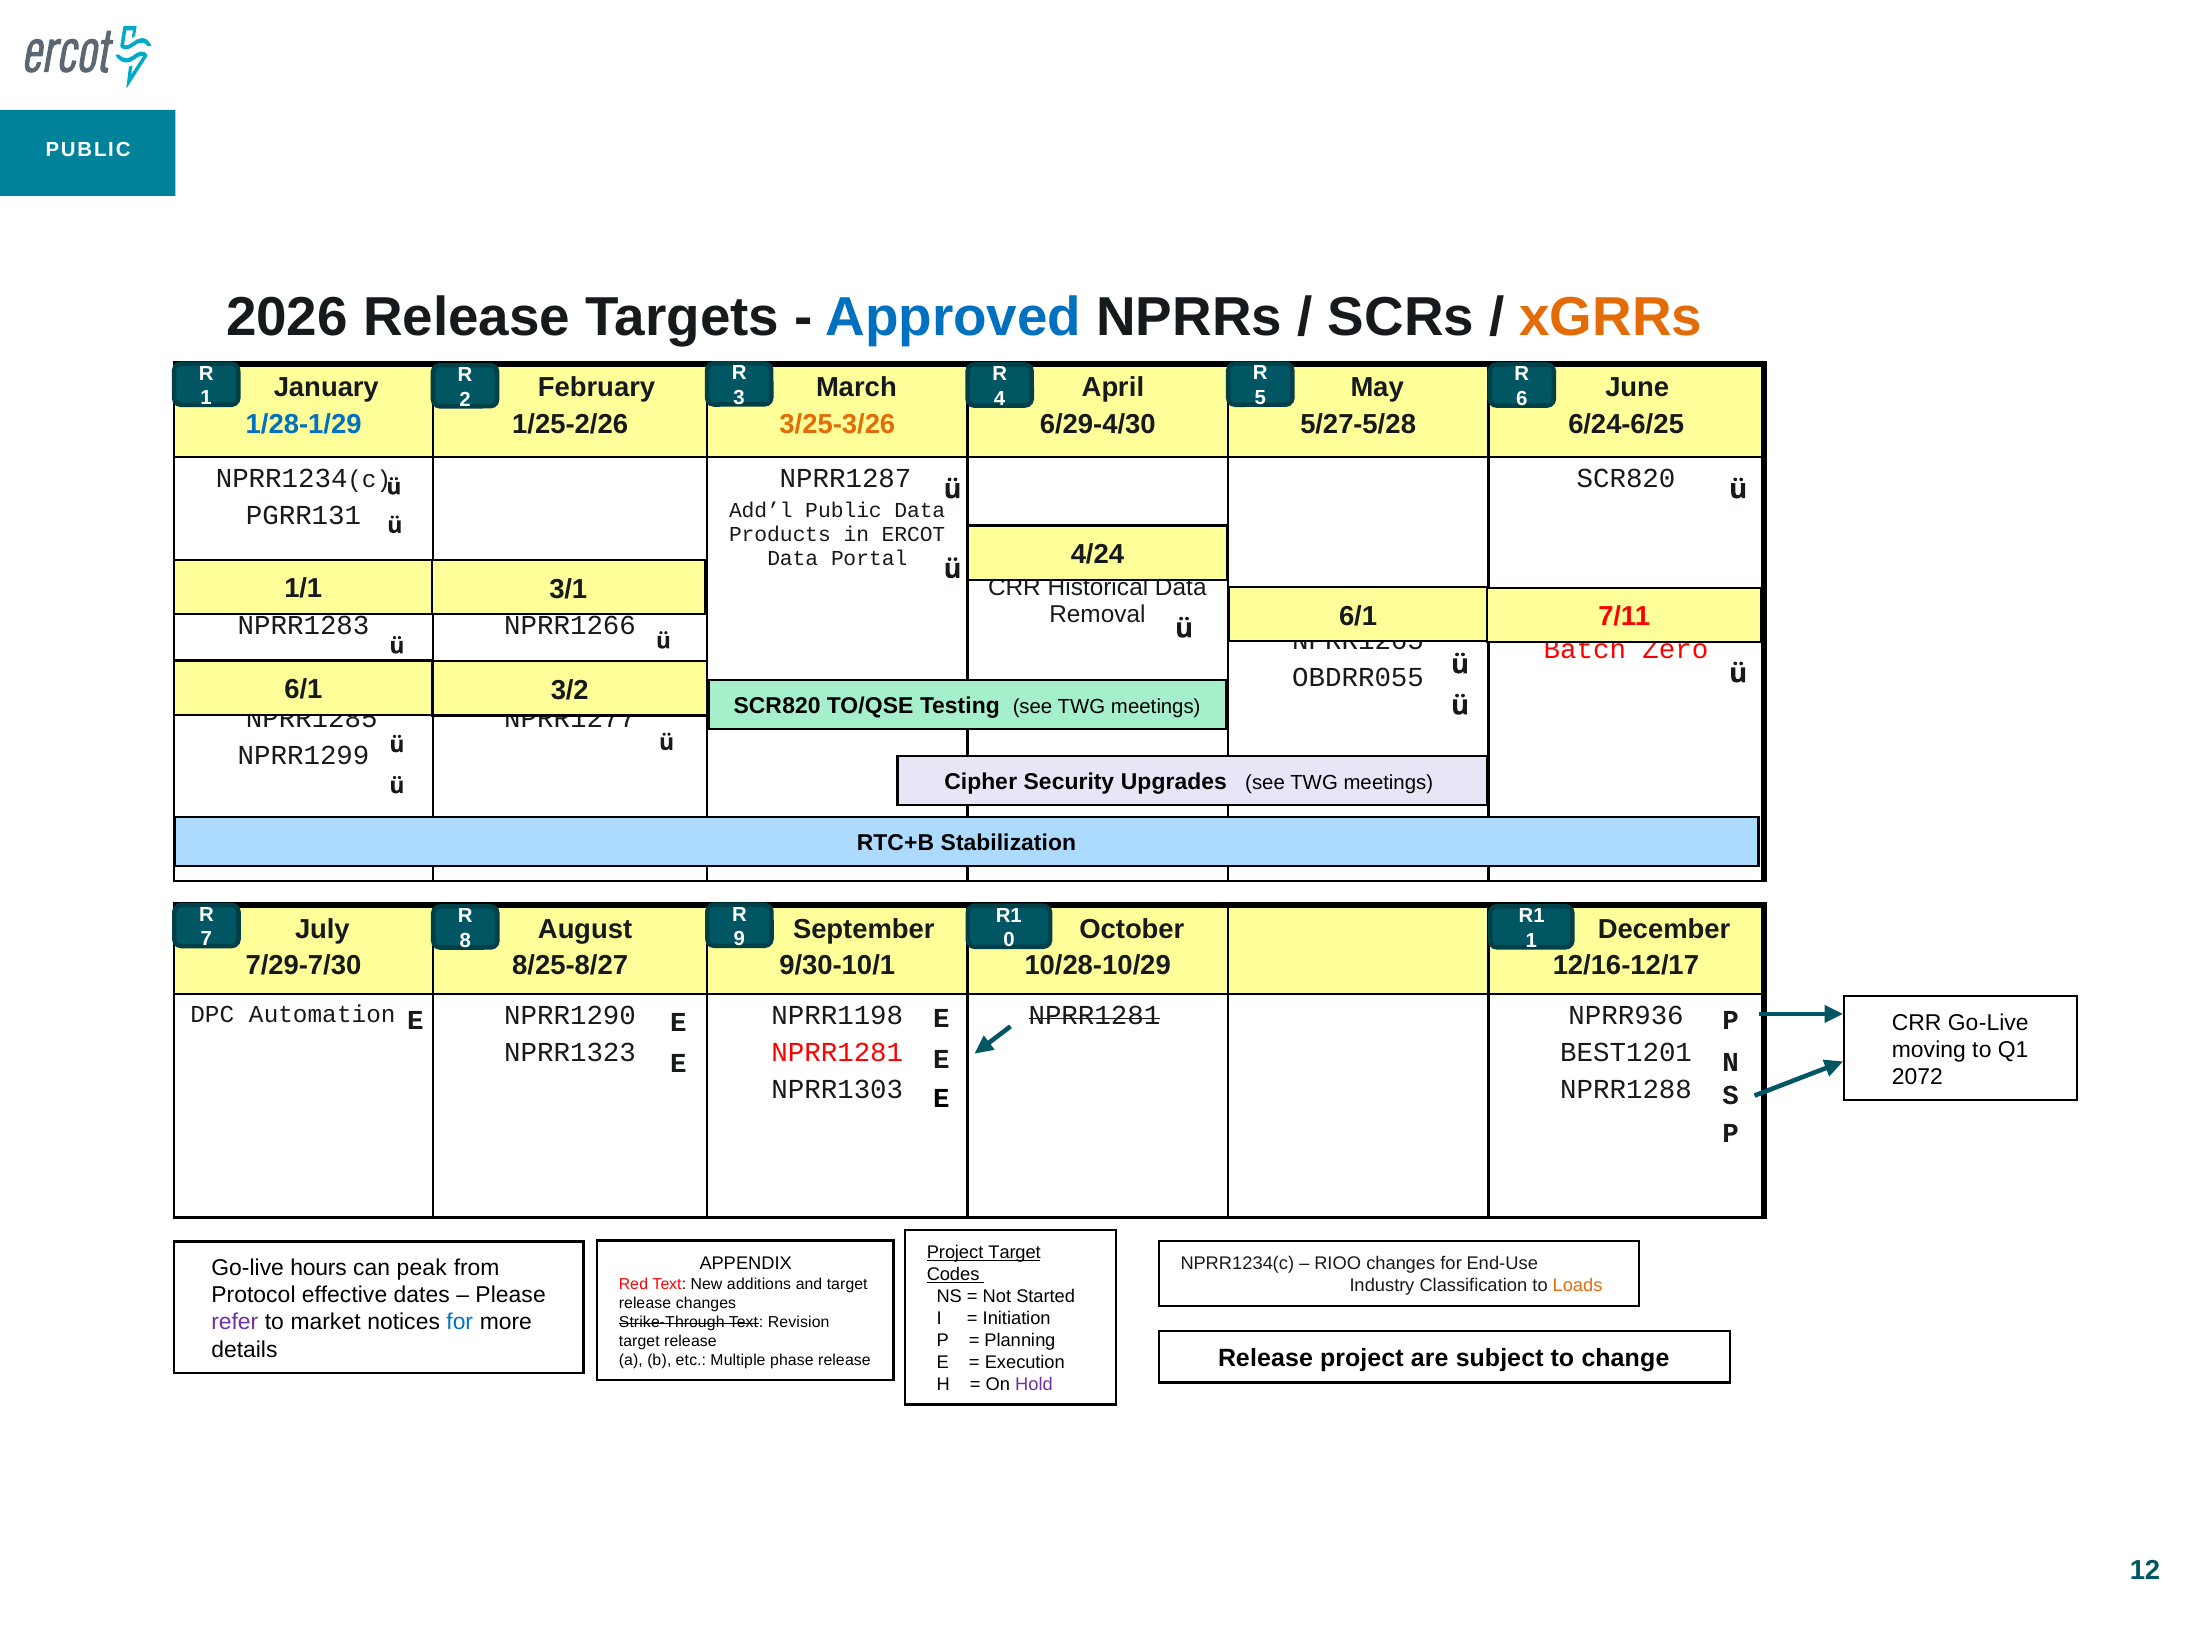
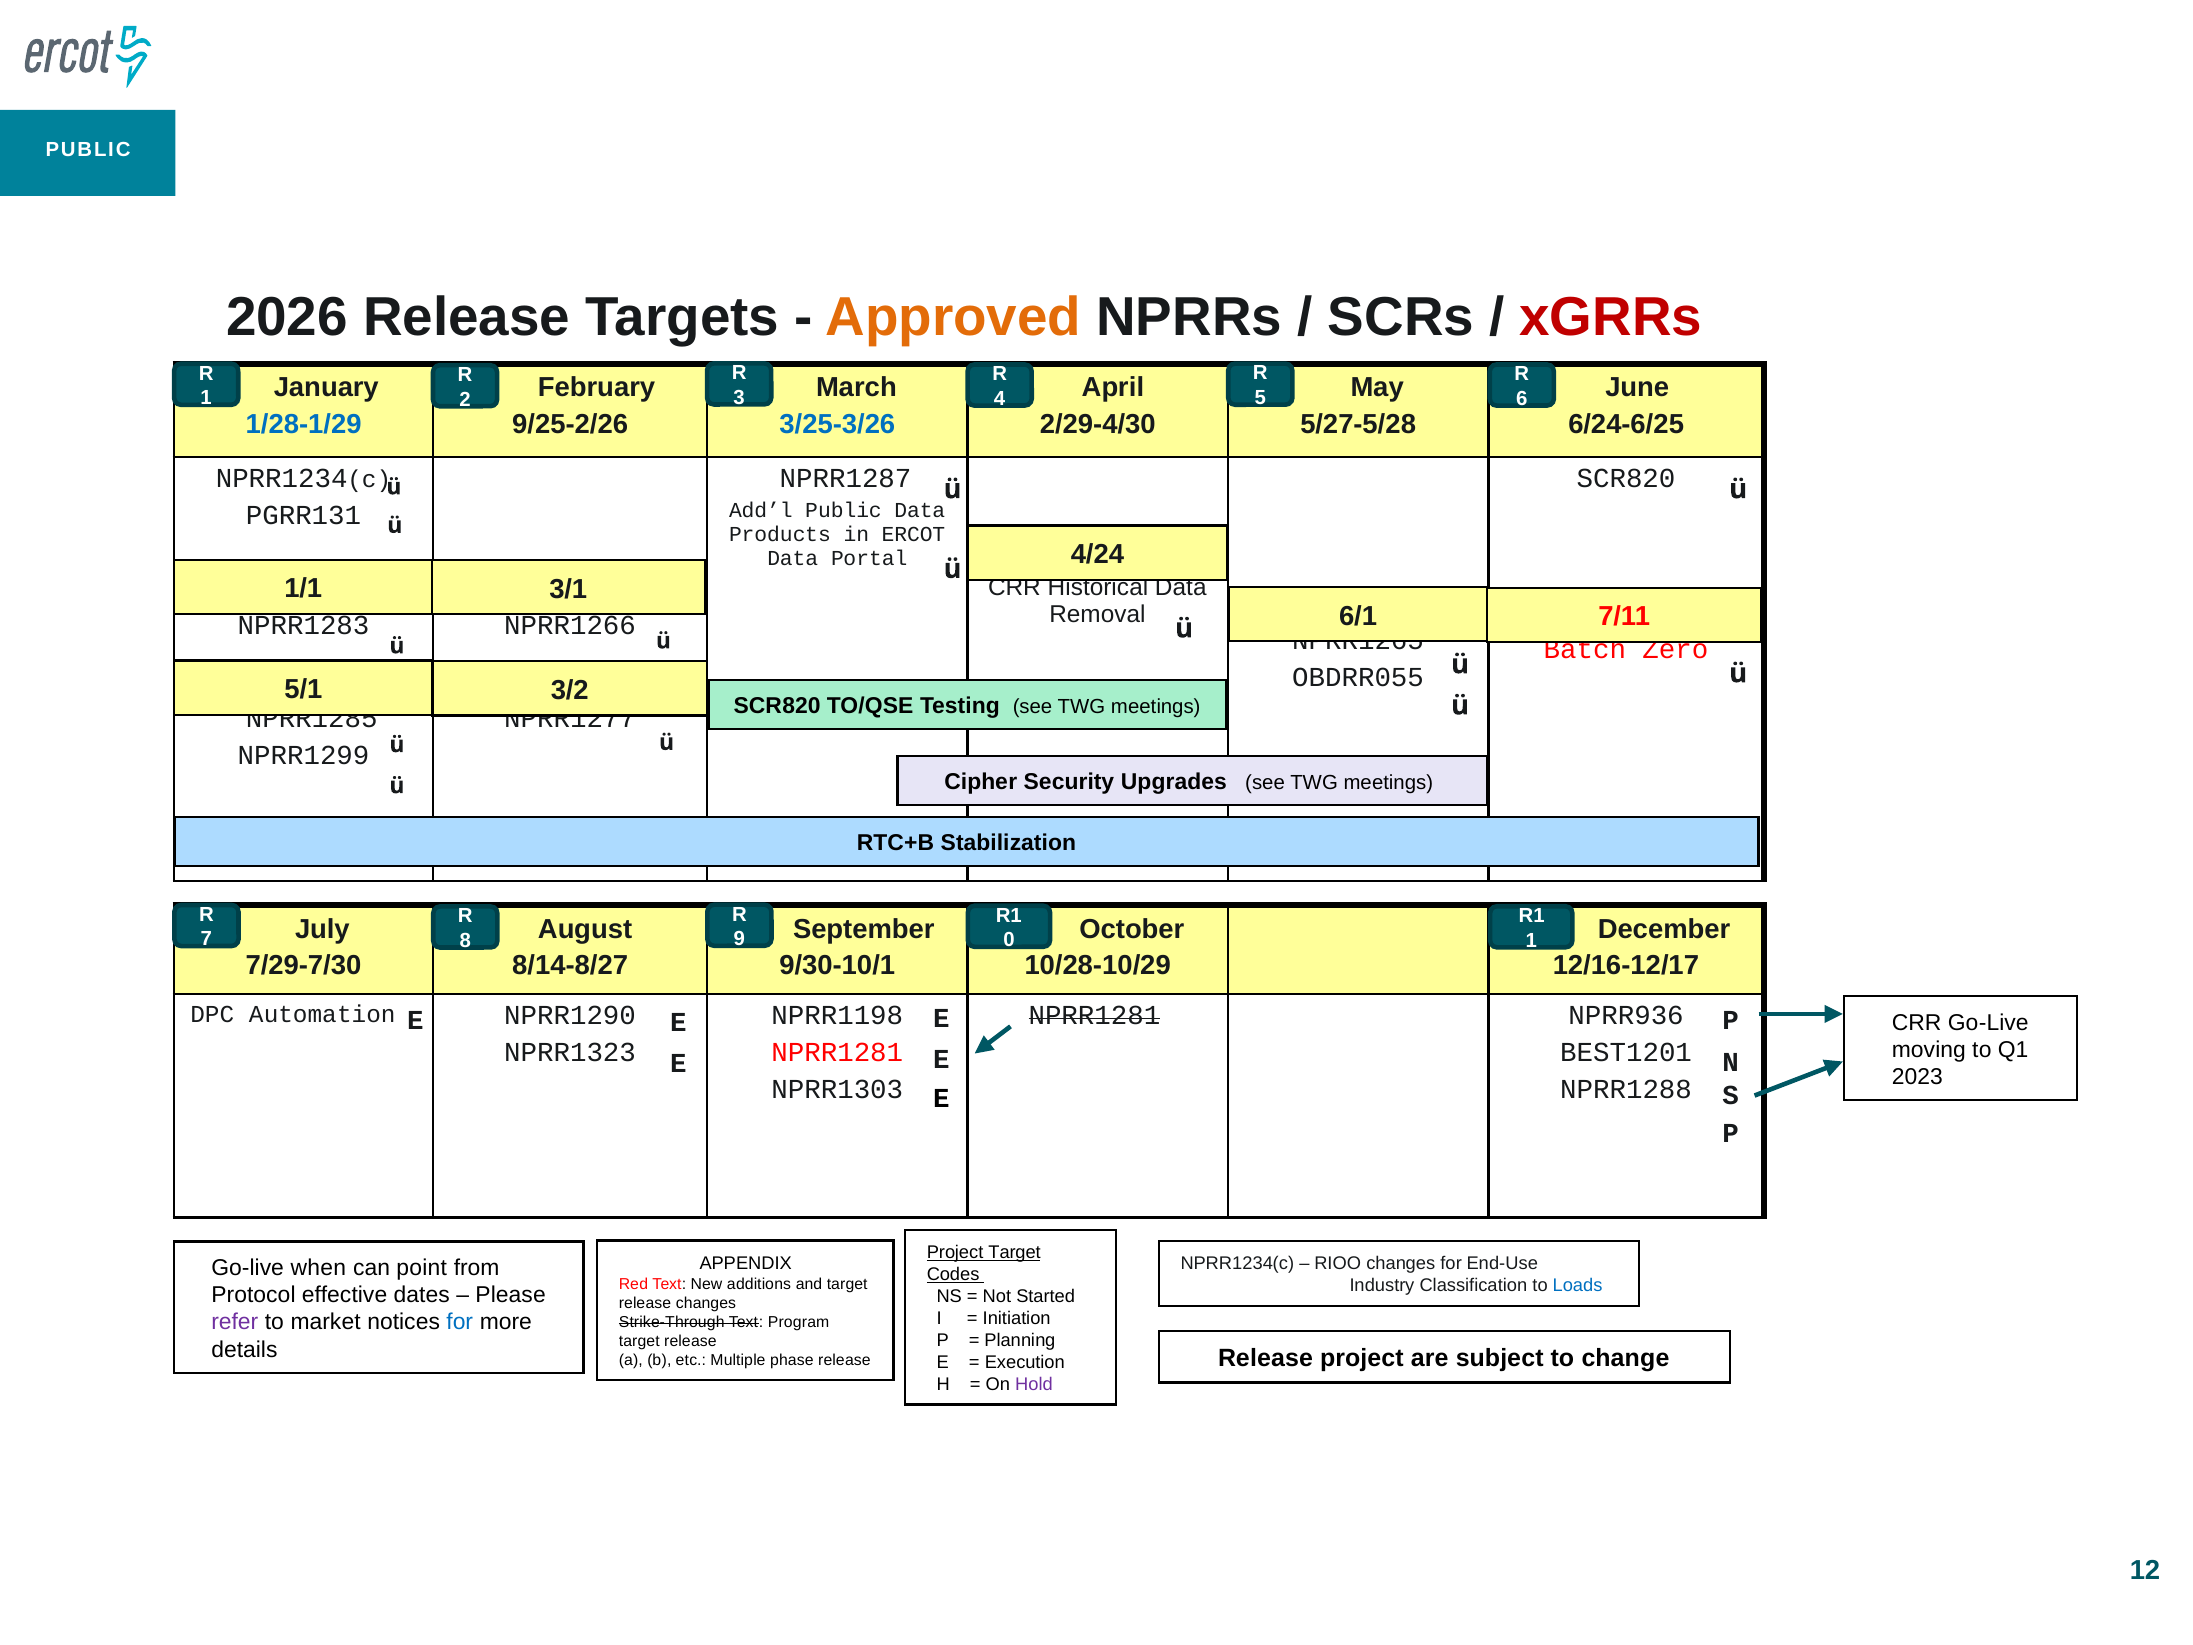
Approved colour: blue -> orange
xGRRs colour: orange -> red
1/25-2/26: 1/25-2/26 -> 9/25-2/26
3/25-3/26 colour: orange -> blue
6/29-4/30: 6/29-4/30 -> 2/29-4/30
6/1 at (303, 690): 6/1 -> 5/1
8/25-8/27: 8/25-8/27 -> 8/14-8/27
2072: 2072 -> 2023
hours: hours -> when
peak: peak -> point
Loads colour: orange -> blue
Revision: Revision -> Program
